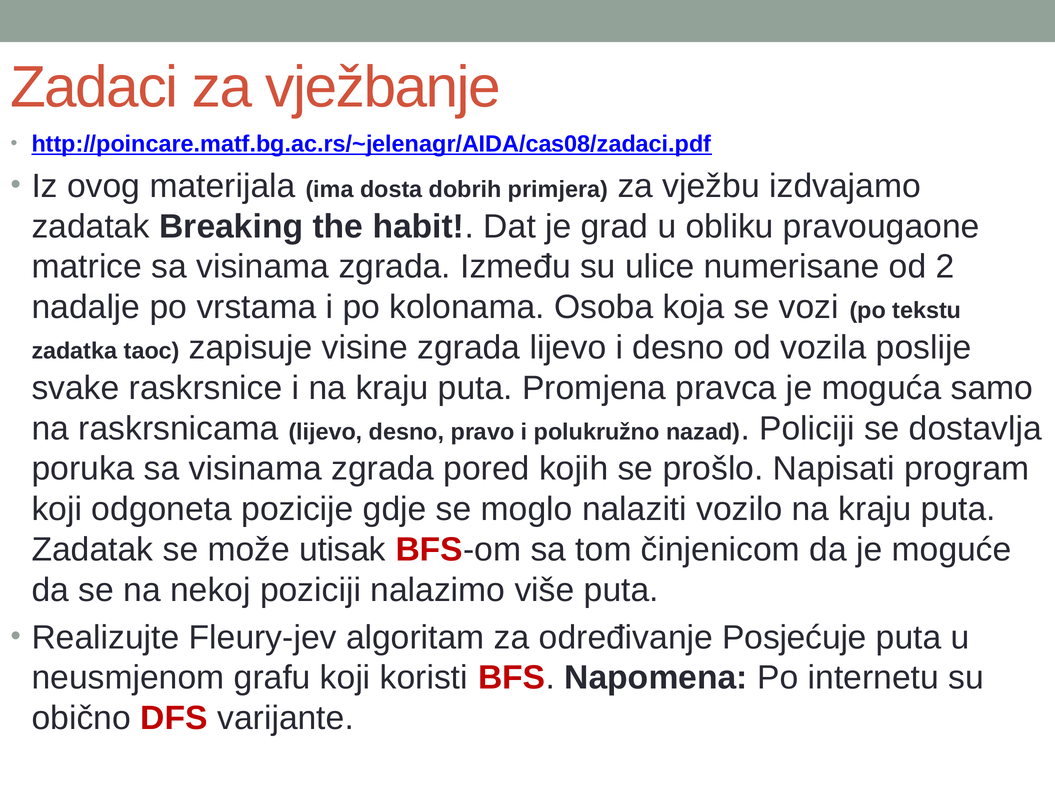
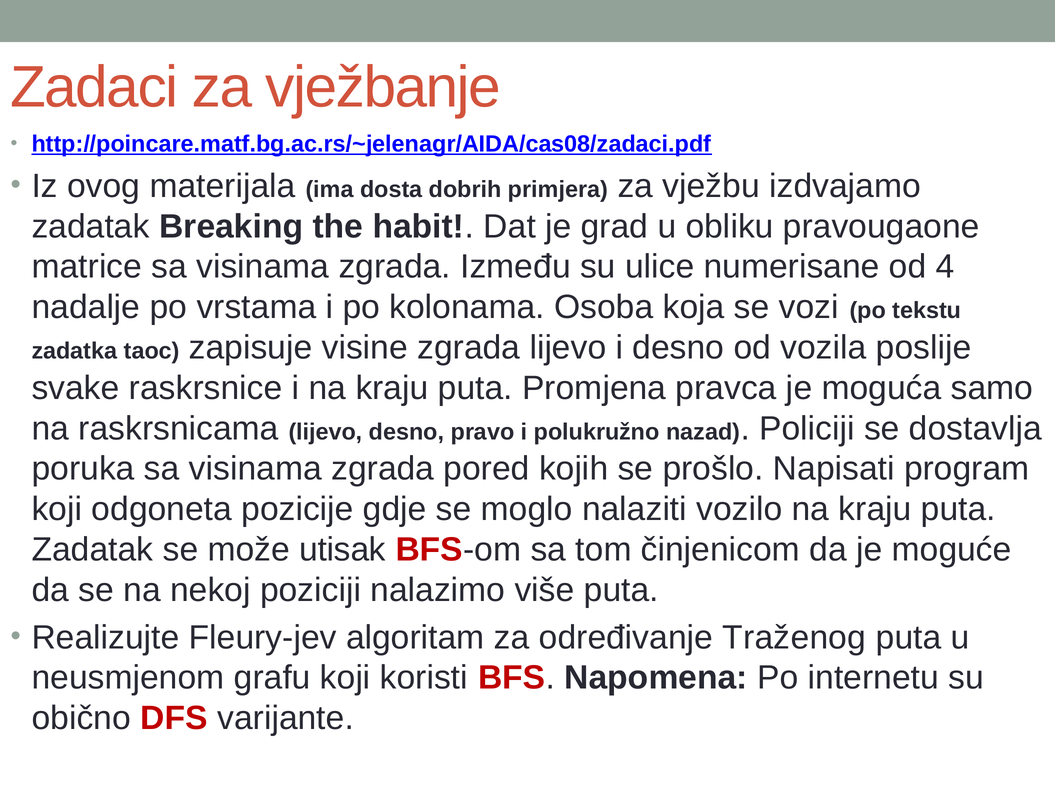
2: 2 -> 4
Posjećuje: Posjećuje -> Traženog
